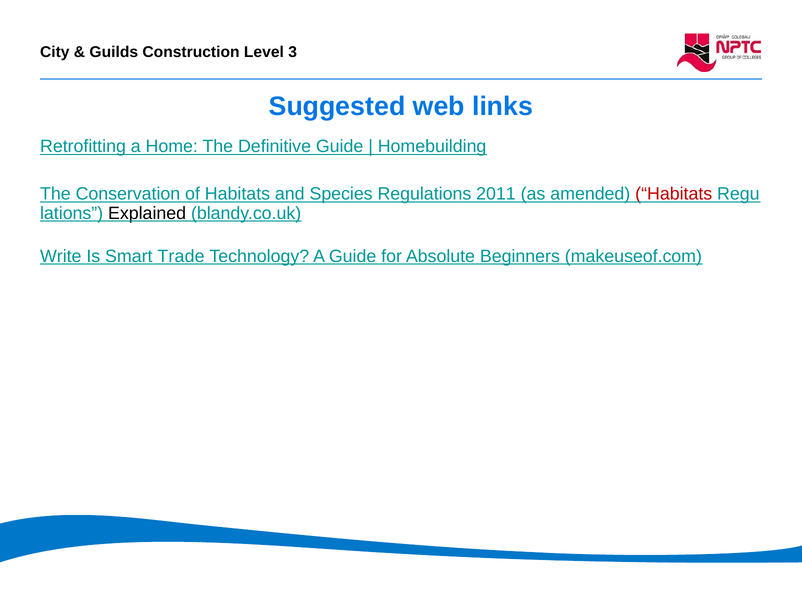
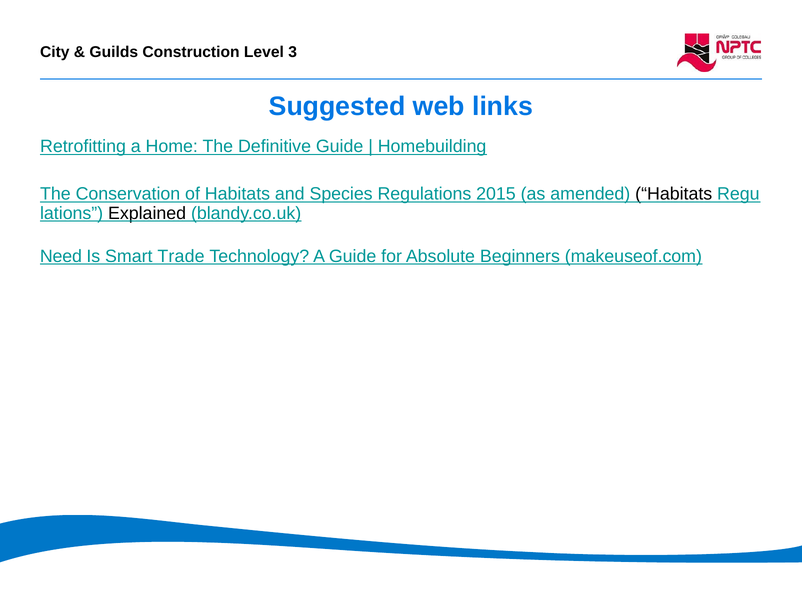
2011: 2011 -> 2015
Habitats at (674, 194) colour: red -> black
Write: Write -> Need
